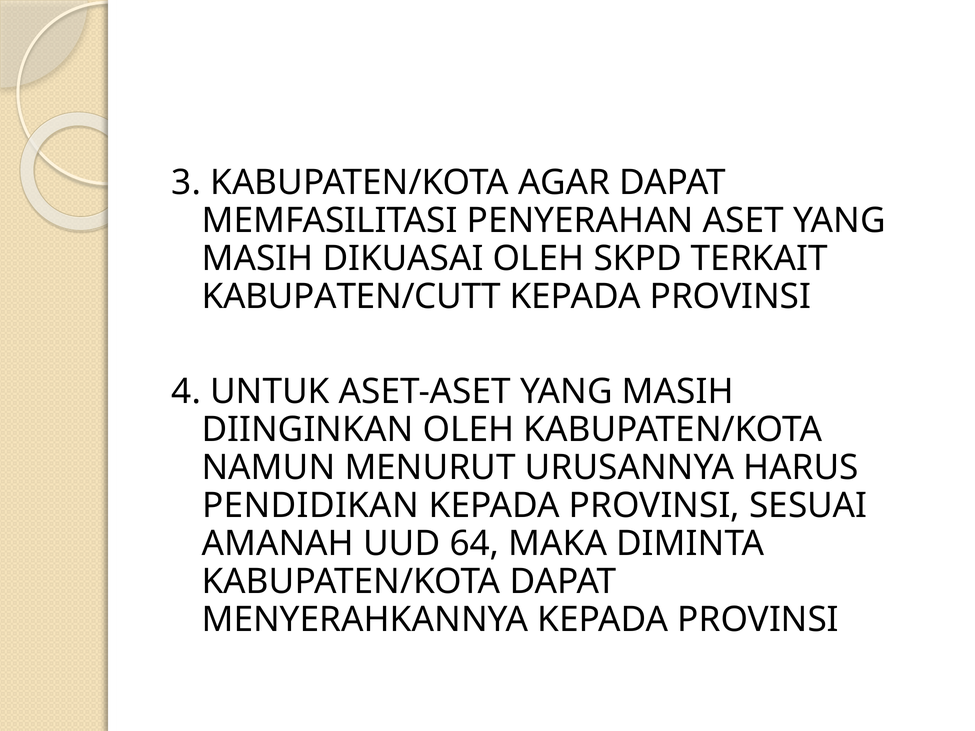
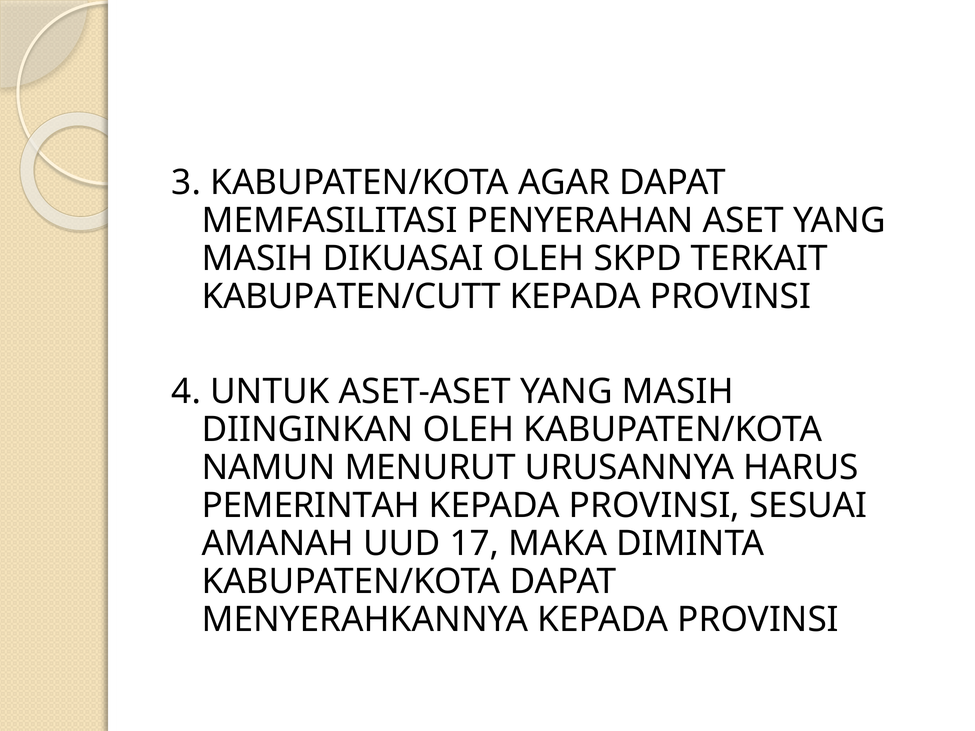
PENDIDIKAN: PENDIDIKAN -> PEMERINTAH
64: 64 -> 17
